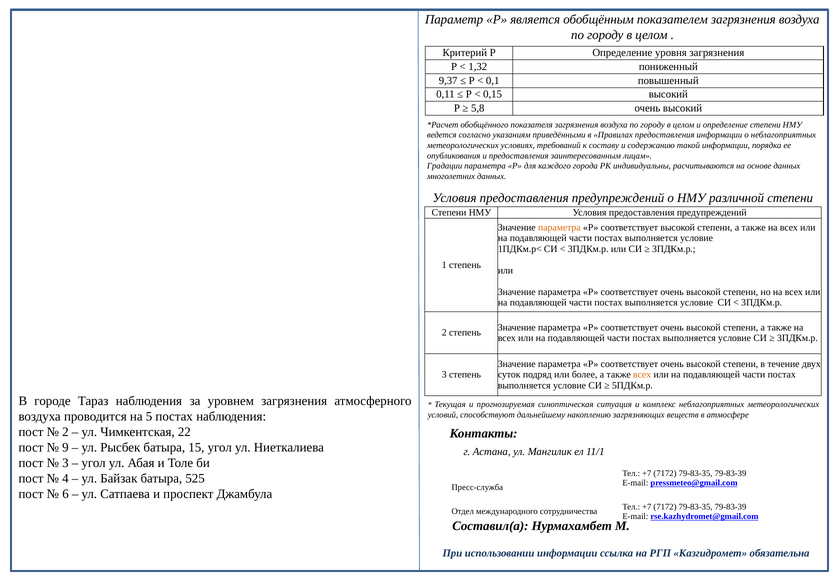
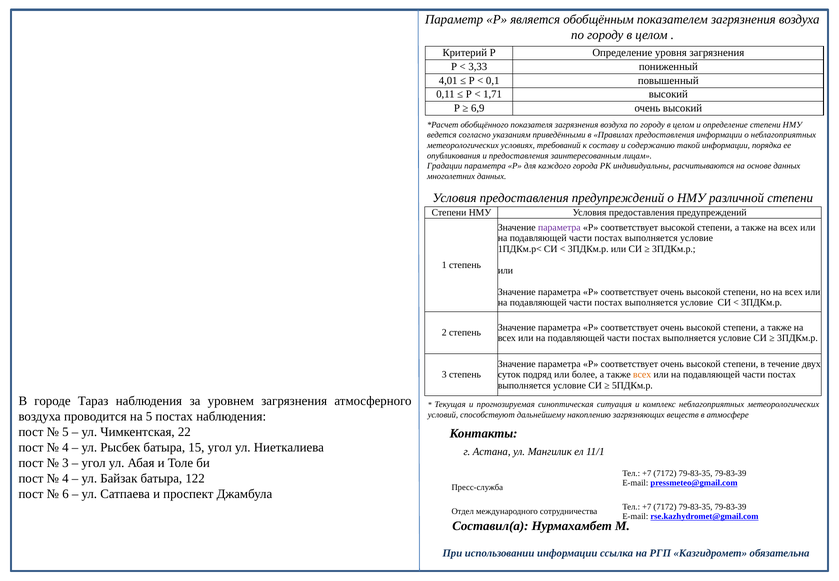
1,32: 1,32 -> 3,33
9,37: 9,37 -> 4,01
0,15: 0,15 -> 1,71
5,8: 5,8 -> 6,9
параметра at (559, 227) colour: orange -> purple
2 at (65, 432): 2 -> 5
9 at (65, 447): 9 -> 4
525: 525 -> 122
